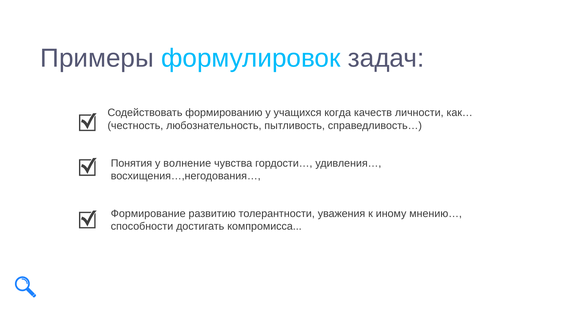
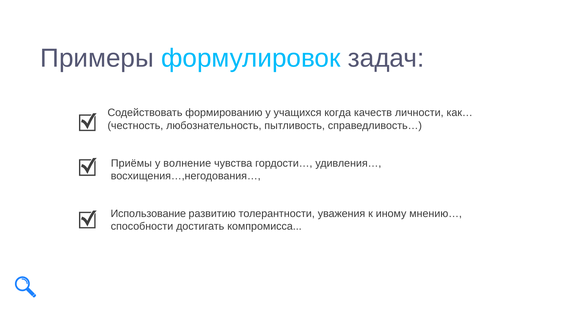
Понятия: Понятия -> Приёмы
Формирование: Формирование -> Использование
